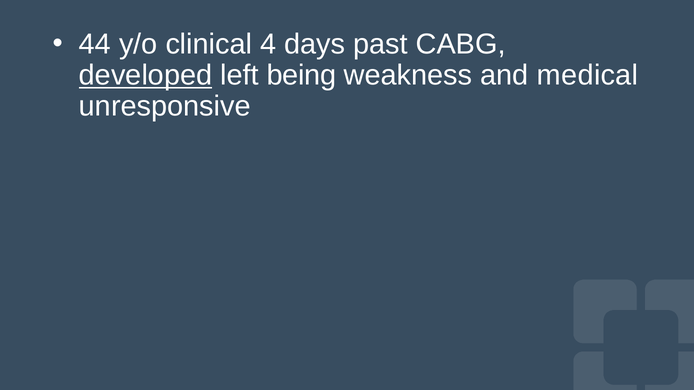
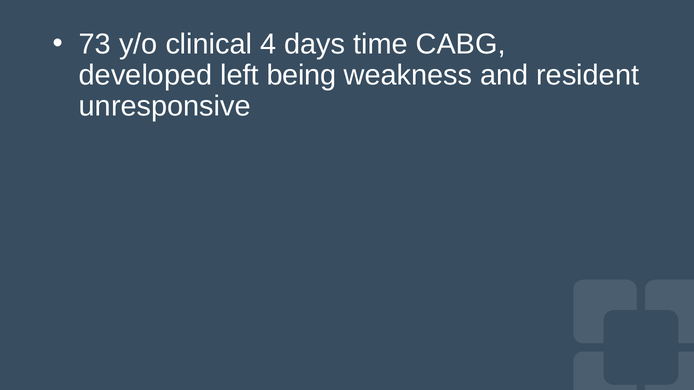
44: 44 -> 73
past: past -> time
developed underline: present -> none
medical: medical -> resident
